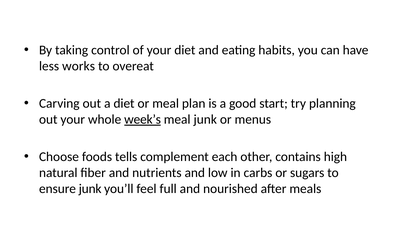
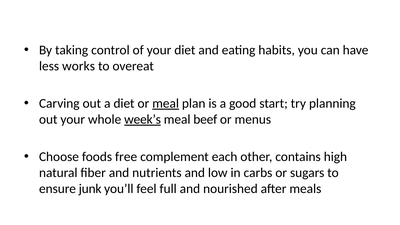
meal at (166, 103) underline: none -> present
meal junk: junk -> beef
tells: tells -> free
